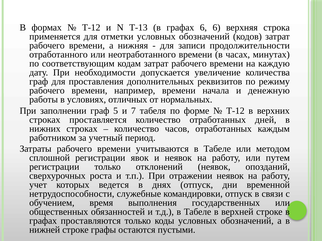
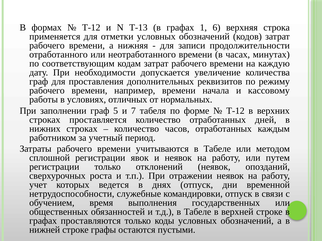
графах 6: 6 -> 1
денежную: денежную -> кассовому
